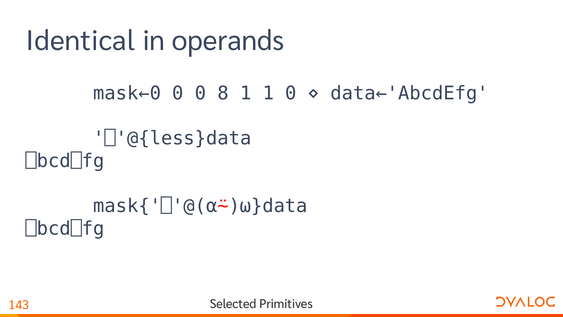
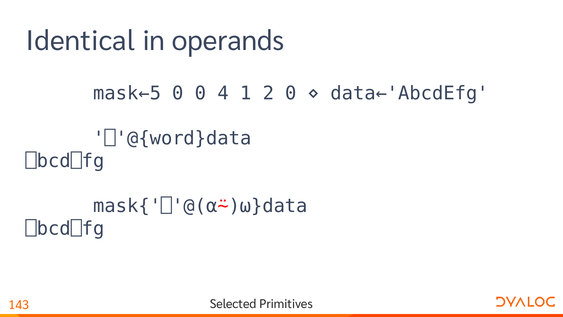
mask←0: mask←0 -> mask←5
8: 8 -> 4
1 1: 1 -> 2
⎕'@{less}data: ⎕'@{less}data -> ⎕'@{word}data
